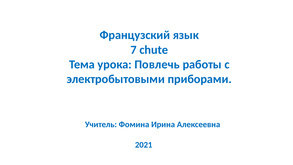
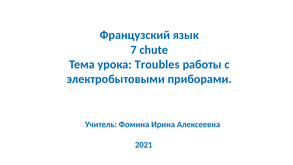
Повлечь: Повлечь -> Troubles
